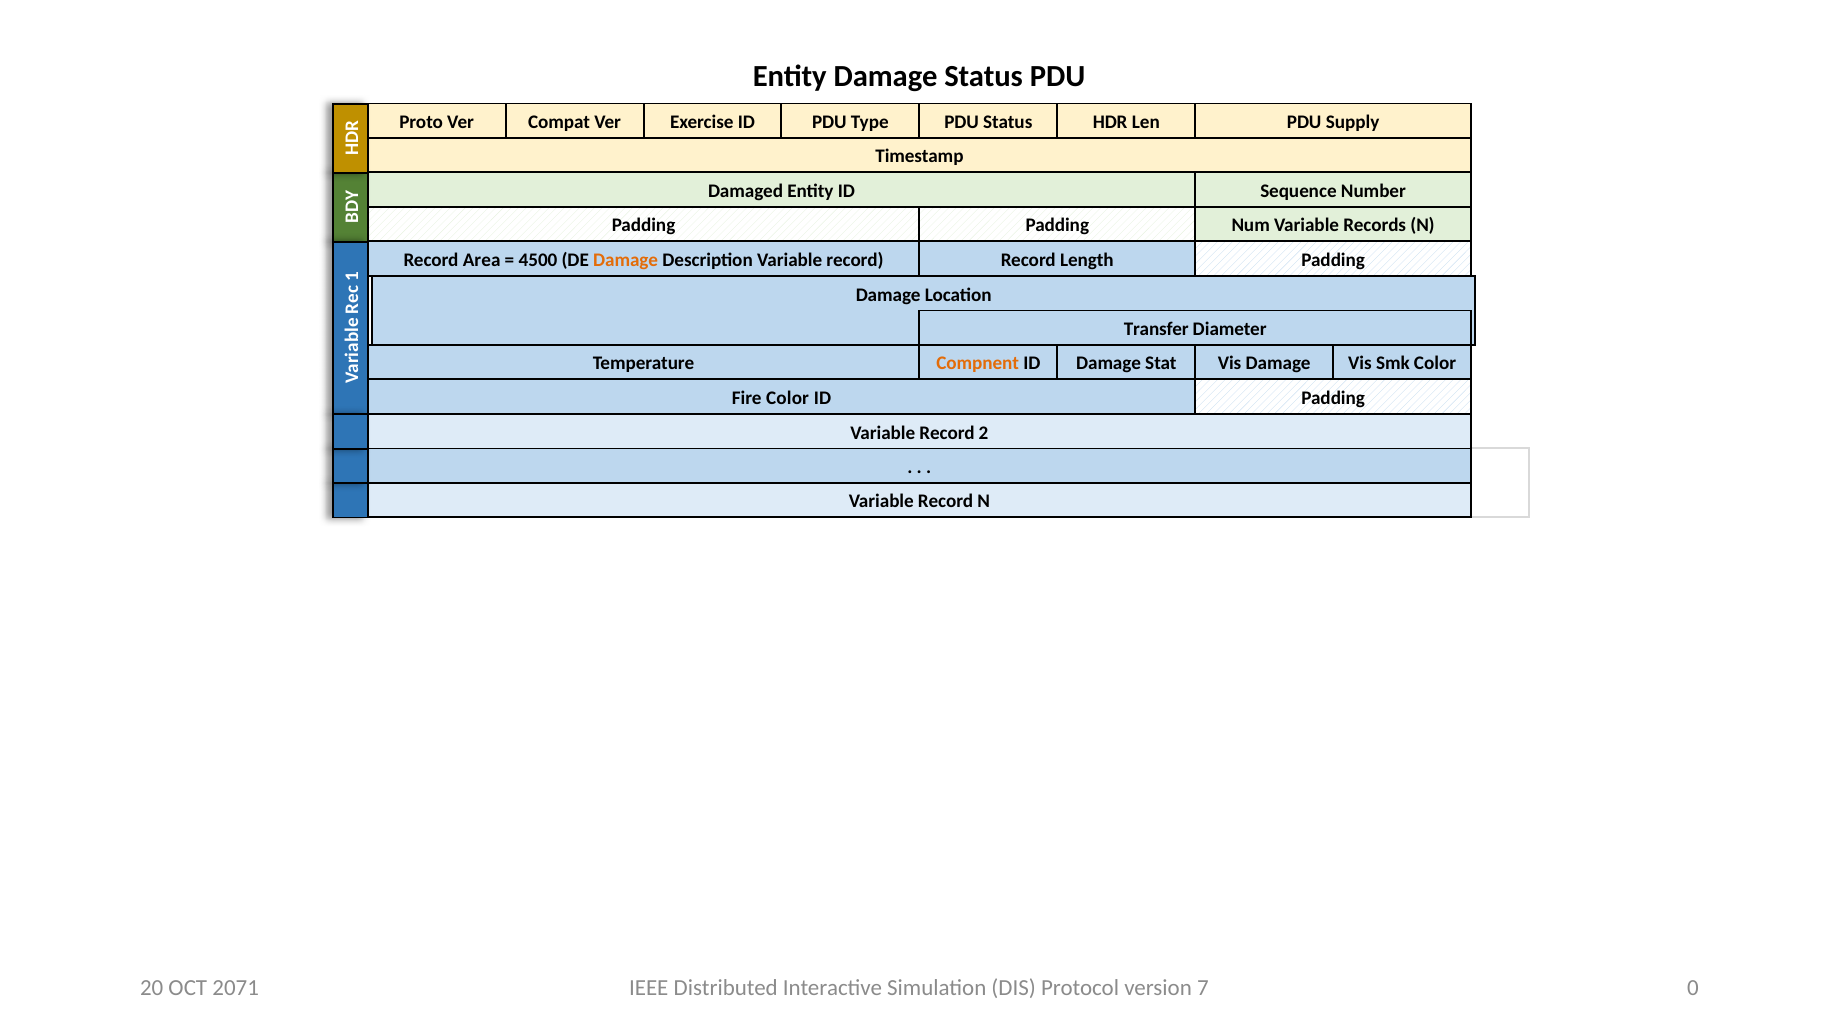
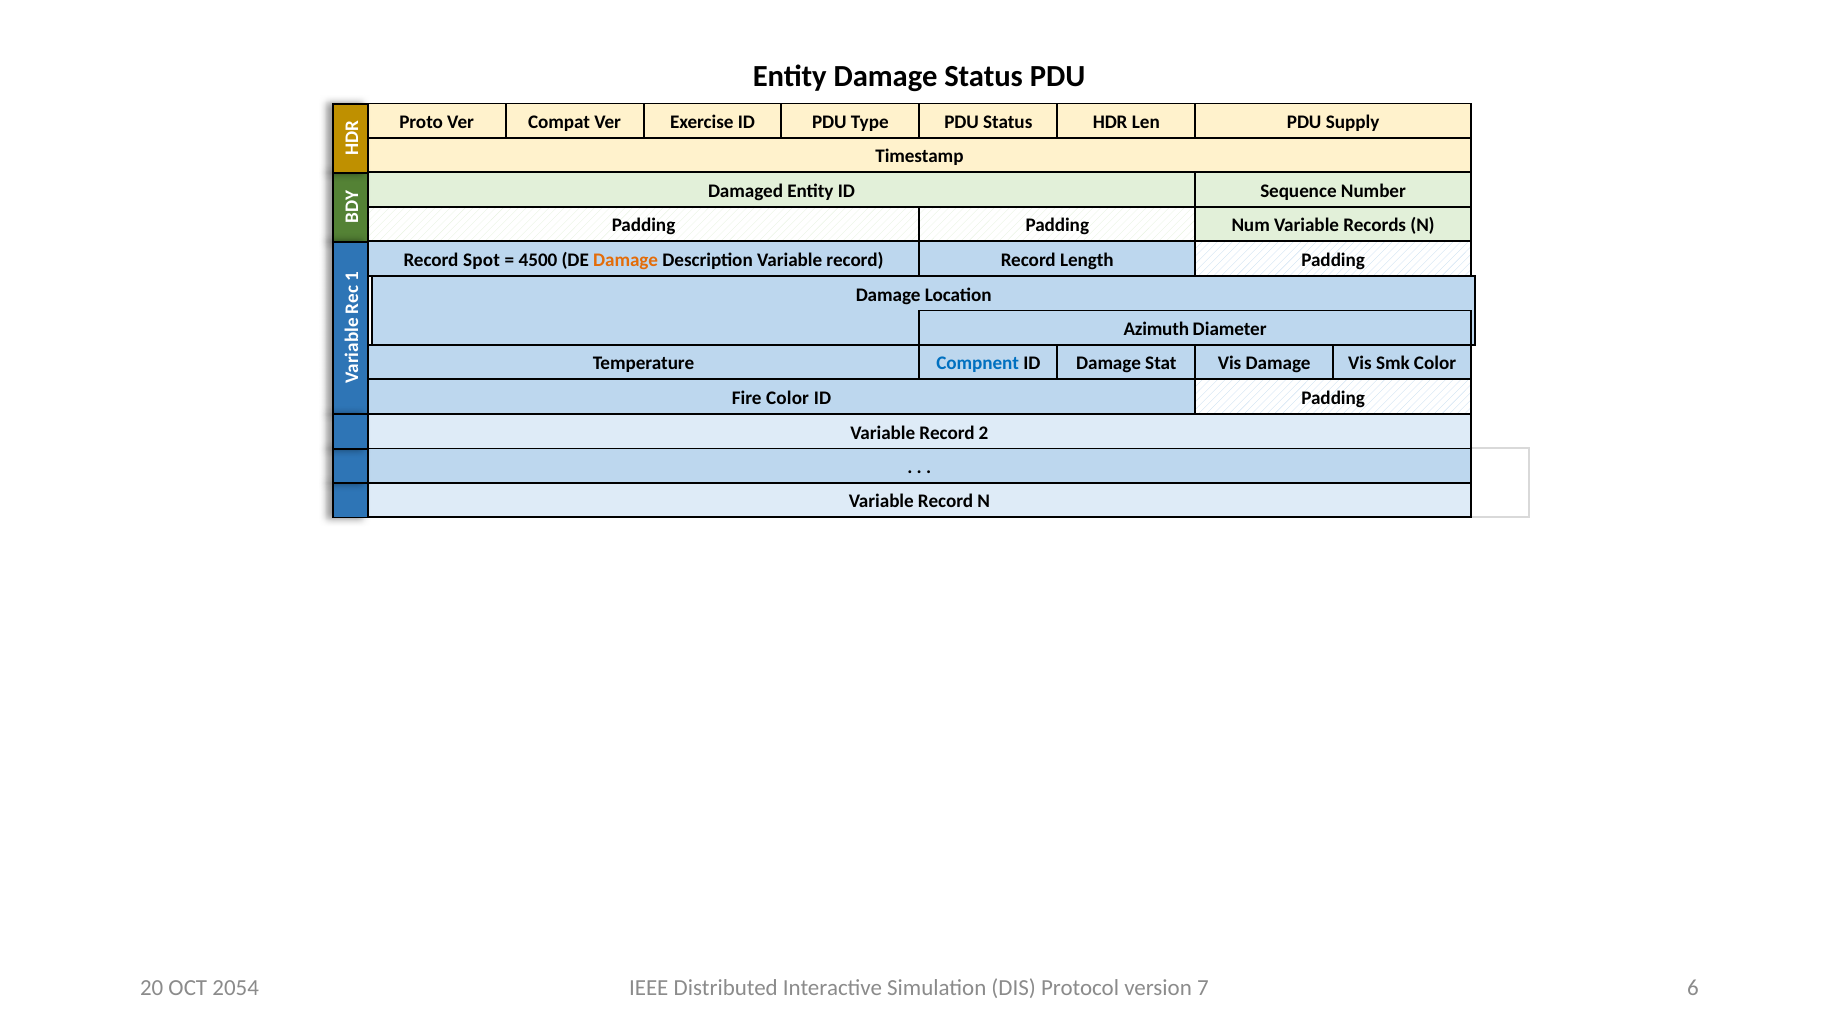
Area: Area -> Spot
Transfer: Transfer -> Azimuth
Compnent colour: orange -> blue
2071: 2071 -> 2054
0: 0 -> 6
